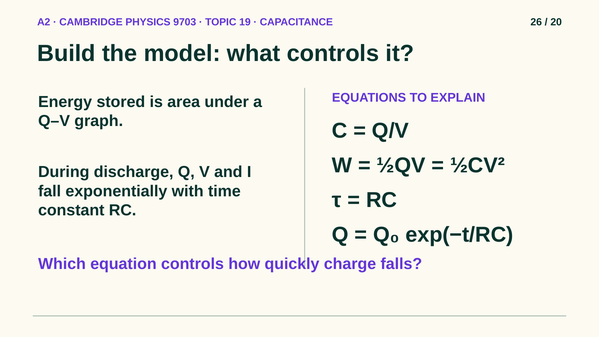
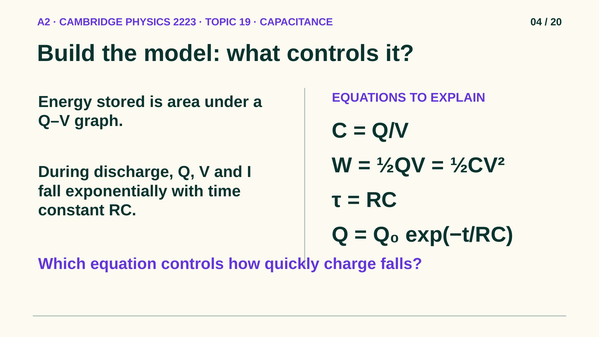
9703: 9703 -> 2223
26: 26 -> 04
